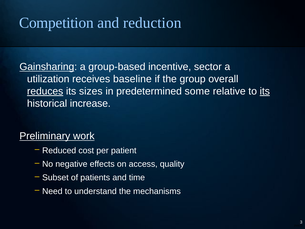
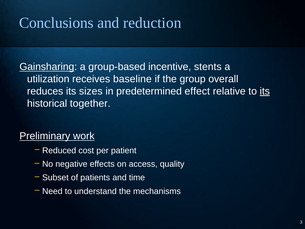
Competition: Competition -> Conclusions
sector: sector -> stents
reduces underline: present -> none
some: some -> effect
increase: increase -> together
